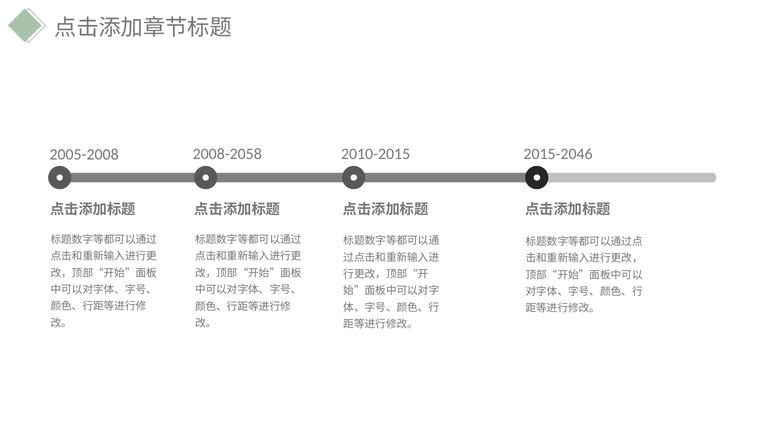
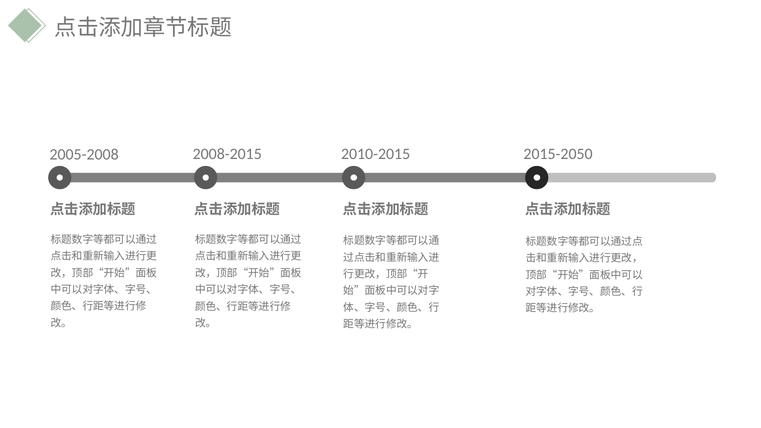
2008-2058: 2008-2058 -> 2008-2015
2015-2046: 2015-2046 -> 2015-2050
